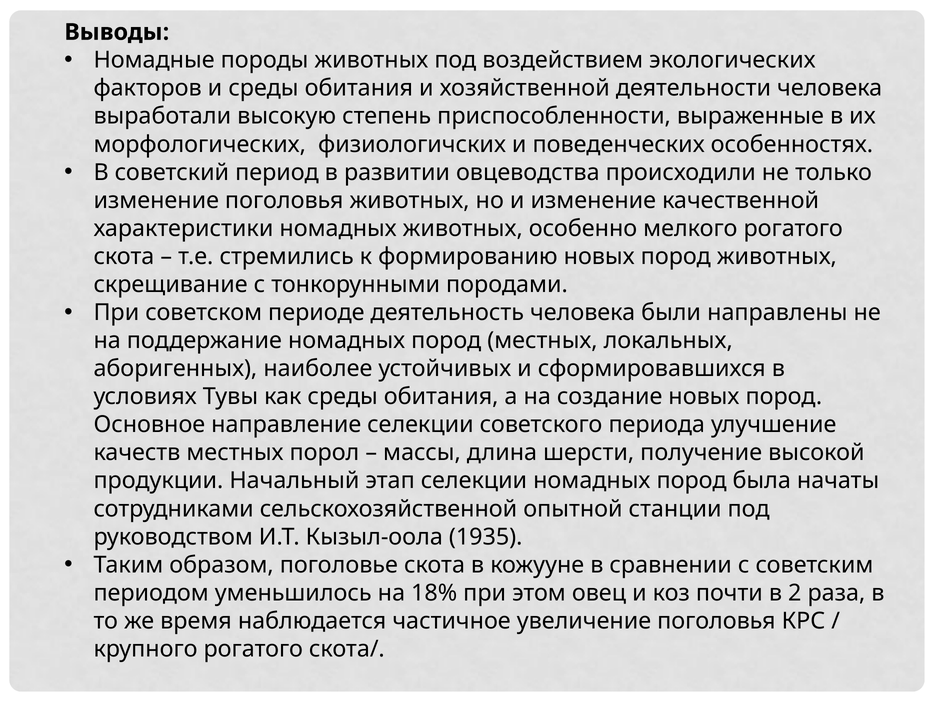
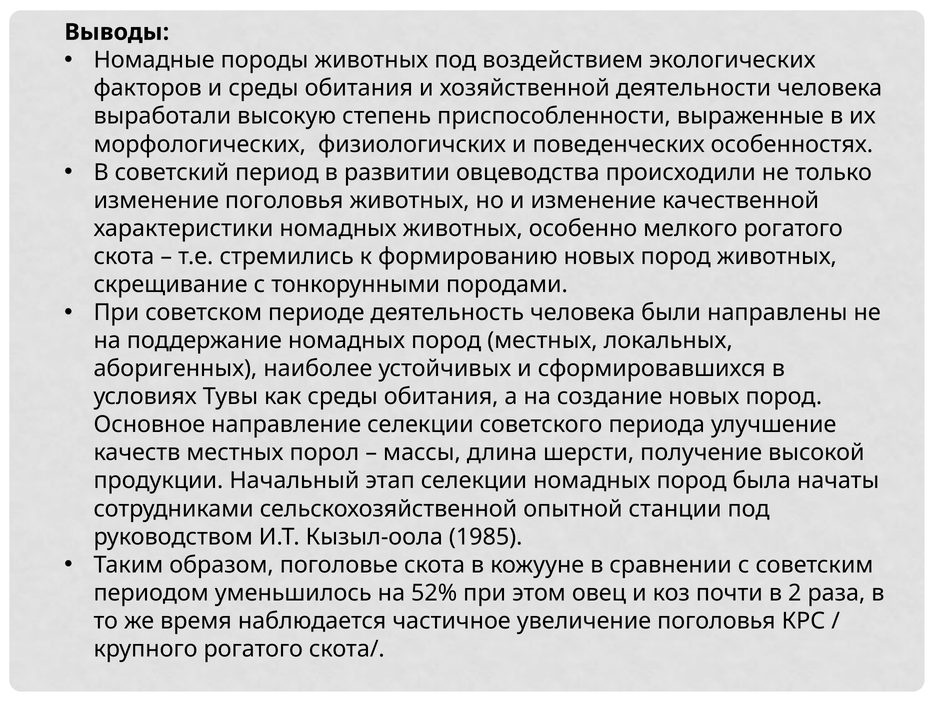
1935: 1935 -> 1985
18%: 18% -> 52%
